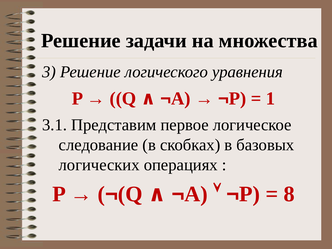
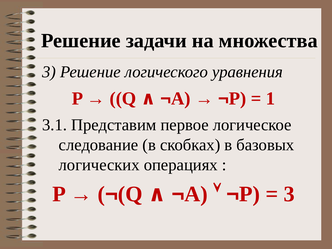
8 at (289, 194): 8 -> 3
